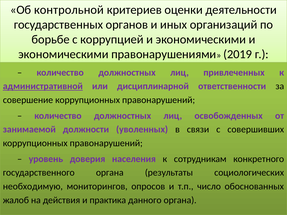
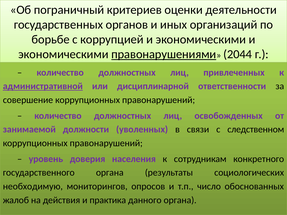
контрольной: контрольной -> пограничный
правонарушениями underline: none -> present
2019: 2019 -> 2044
совершивших: совершивших -> следственном
